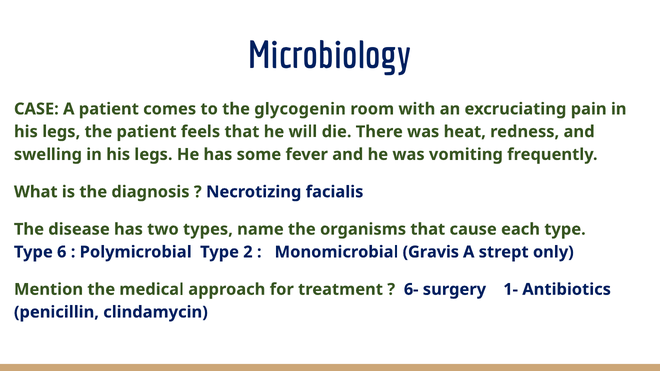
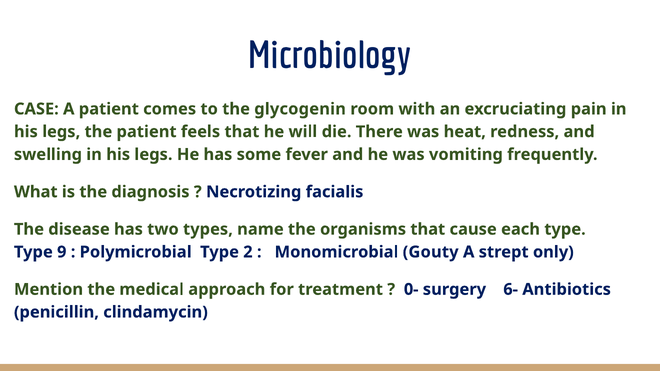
6: 6 -> 9
Gravis: Gravis -> Gouty
6-: 6- -> 0-
1-: 1- -> 6-
